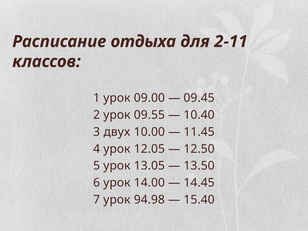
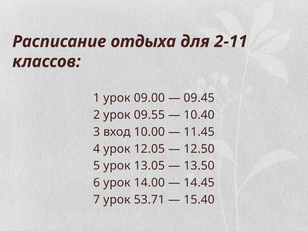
двух: двух -> вход
94.98: 94.98 -> 53.71
